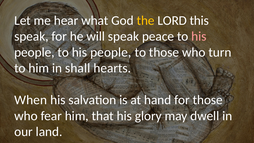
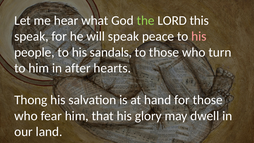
the colour: yellow -> light green
people to his people: people -> sandals
shall: shall -> after
When: When -> Thong
